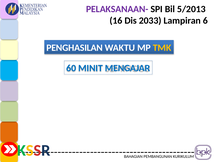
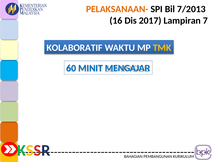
PELAKSANAAN- colour: purple -> orange
5/2013: 5/2013 -> 7/2013
2033: 2033 -> 2017
6: 6 -> 7
PENGHASILAN: PENGHASILAN -> KOLABORATIF
